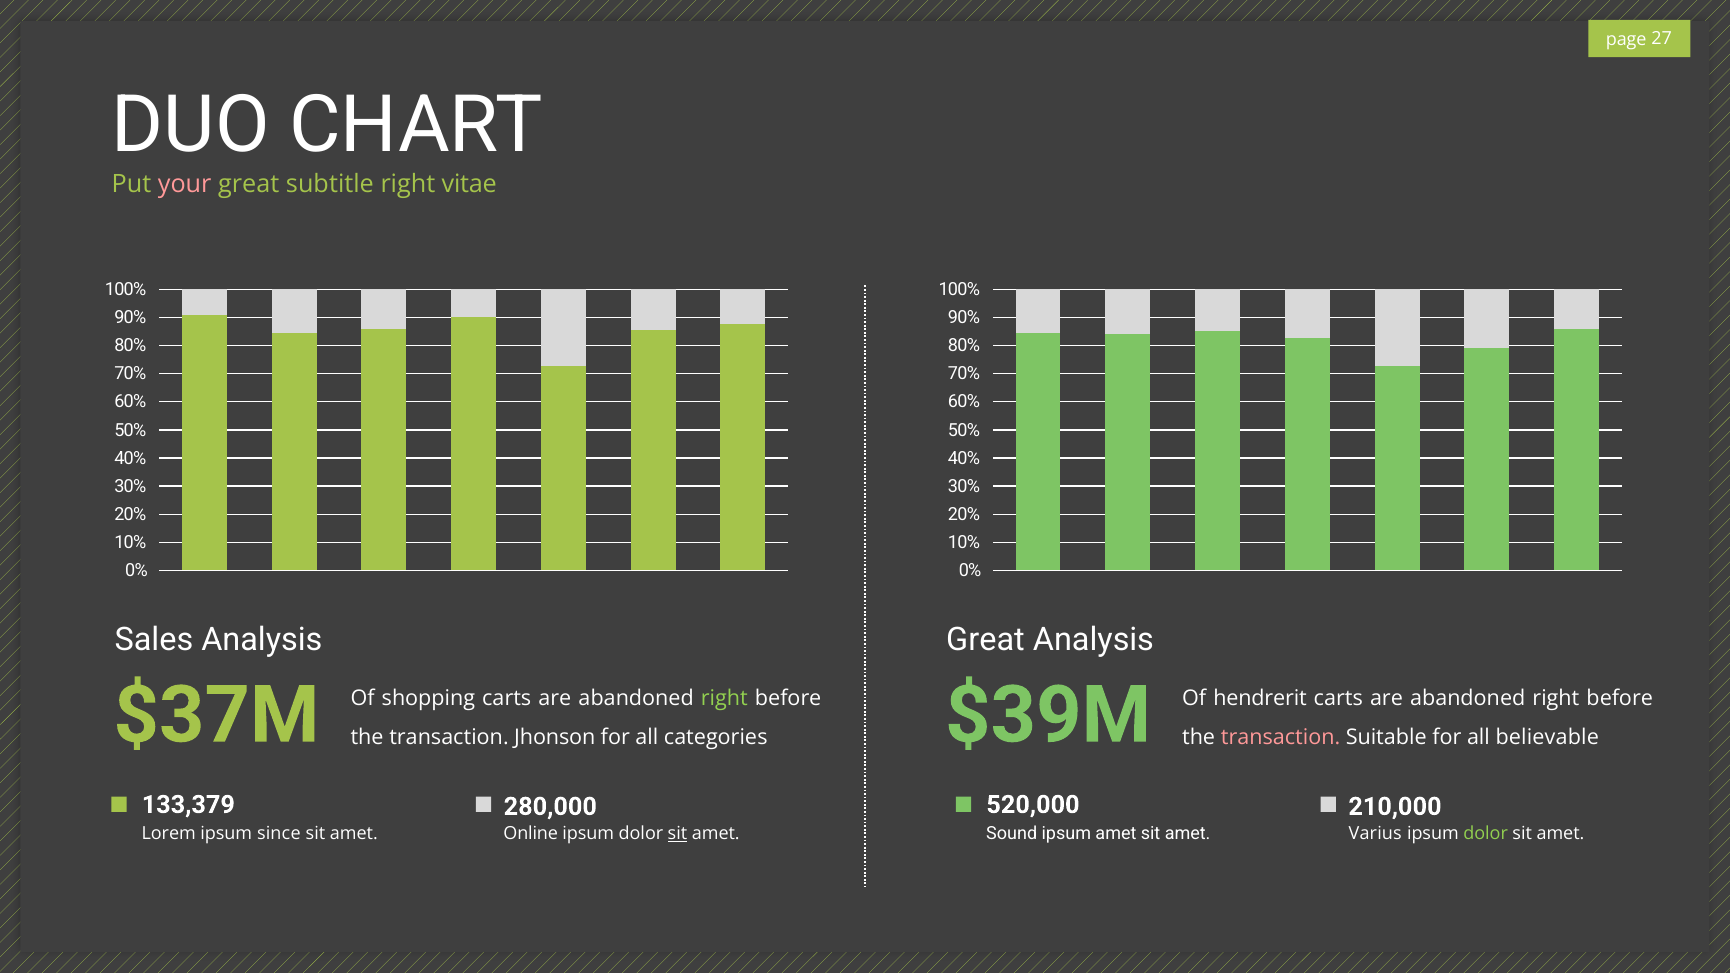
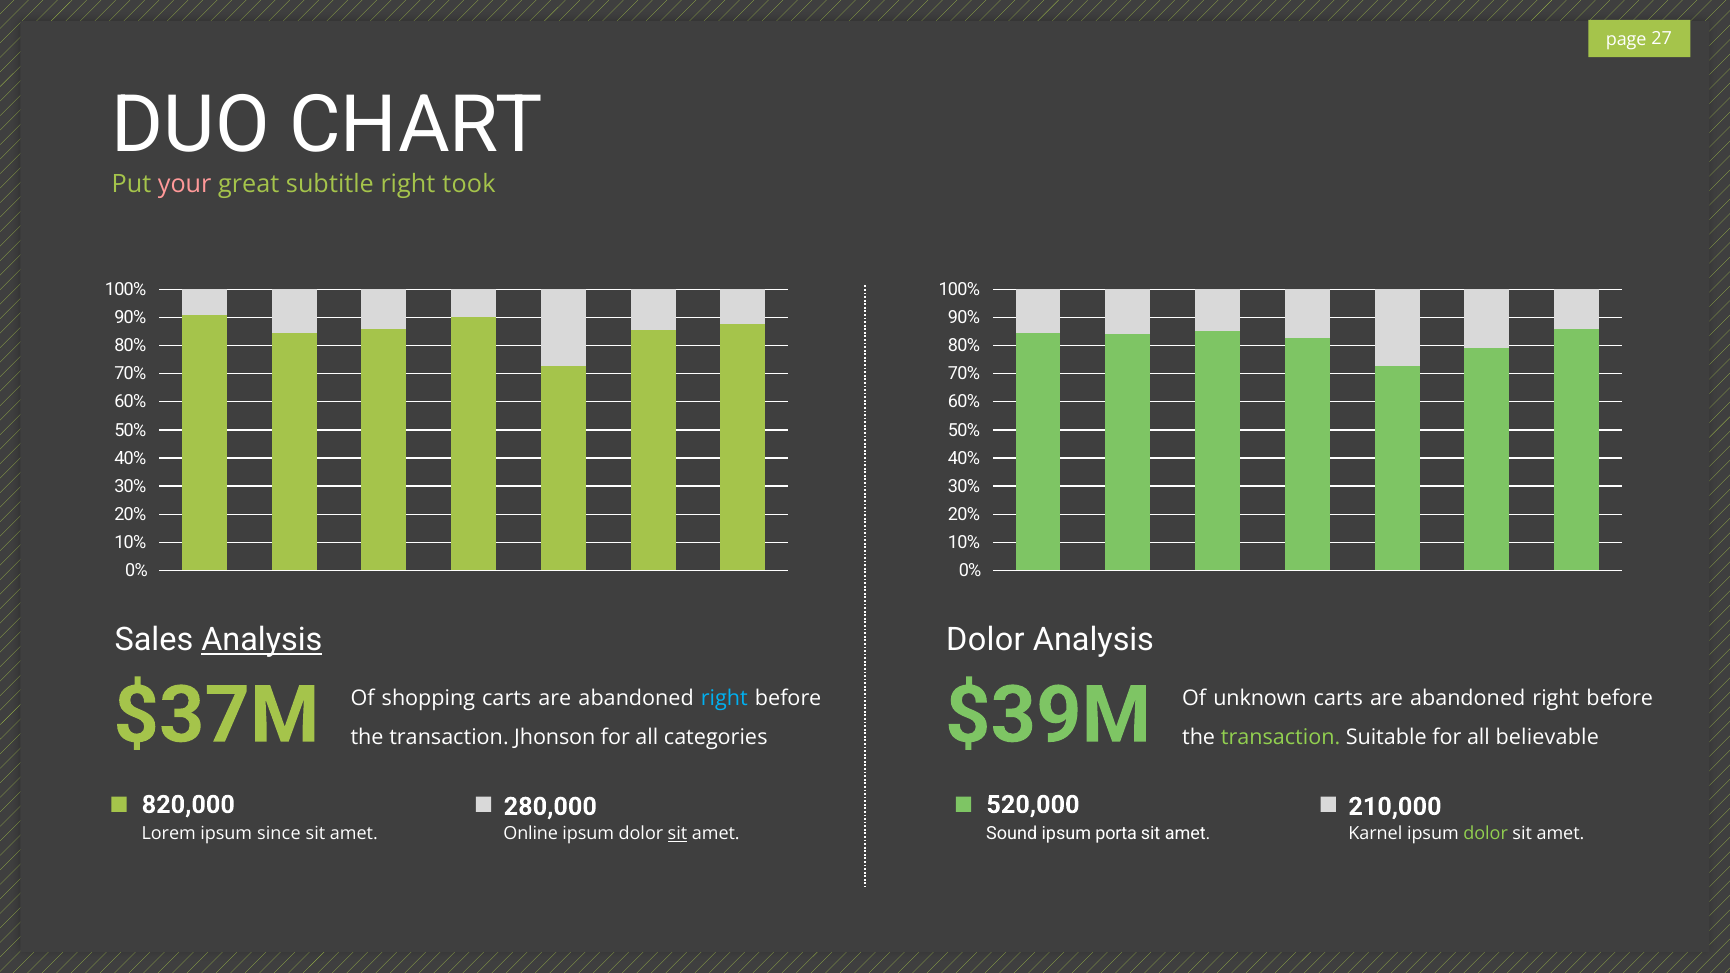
vitae: vitae -> took
Analysis at (262, 640) underline: none -> present
Great at (986, 640): Great -> Dolor
right at (724, 699) colour: light green -> light blue
hendrerit: hendrerit -> unknown
transaction at (1281, 737) colour: pink -> light green
133,379: 133,379 -> 820,000
ipsum amet: amet -> porta
Varius: Varius -> Karnel
